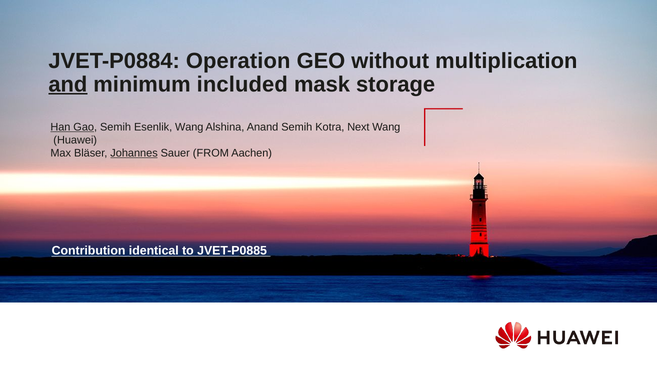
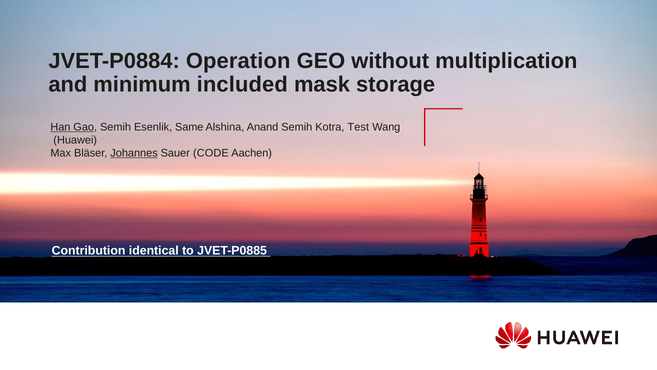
and underline: present -> none
Esenlik Wang: Wang -> Same
Next: Next -> Test
FROM: FROM -> CODE
